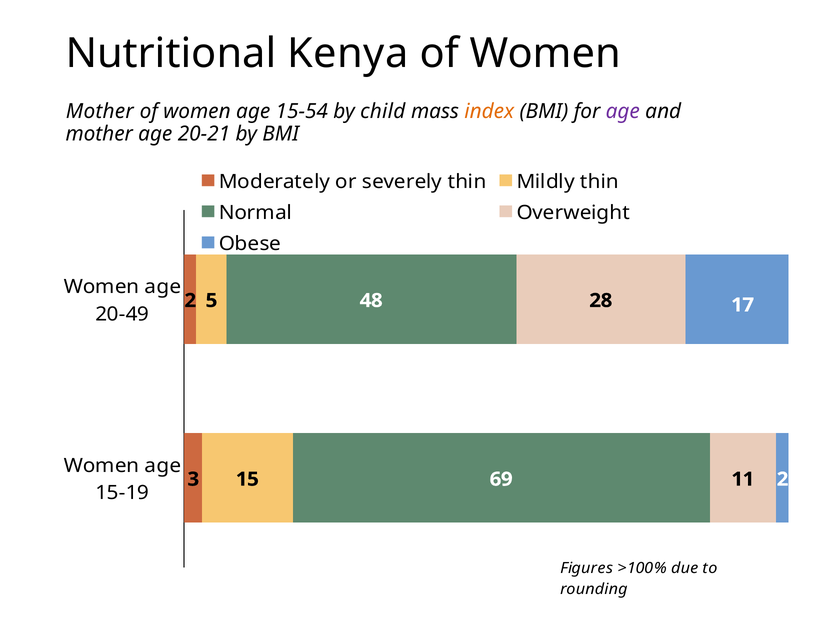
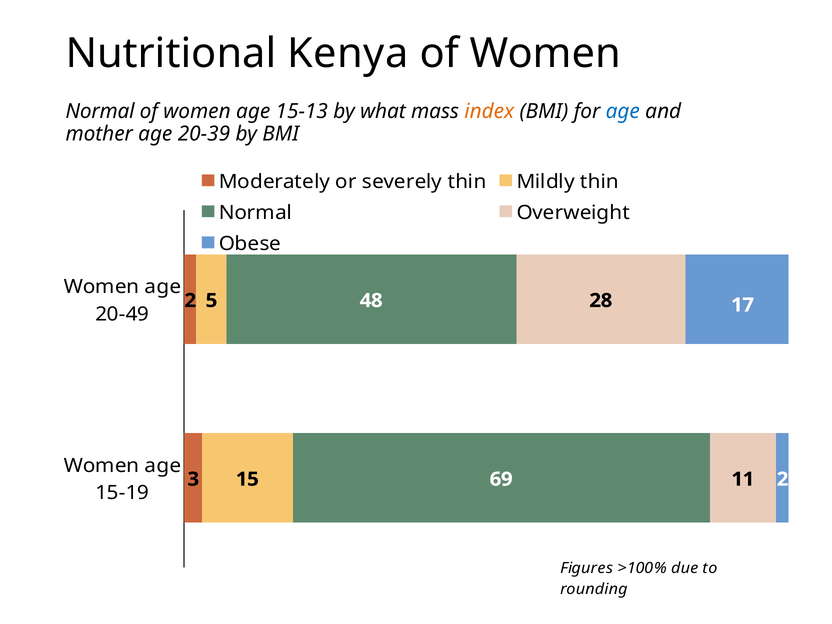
Mother at (100, 111): Mother -> Normal
15-54: 15-54 -> 15-13
child: child -> what
age at (623, 111) colour: purple -> blue
20-21: 20-21 -> 20-39
